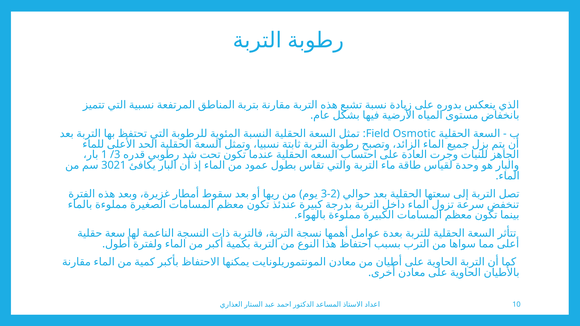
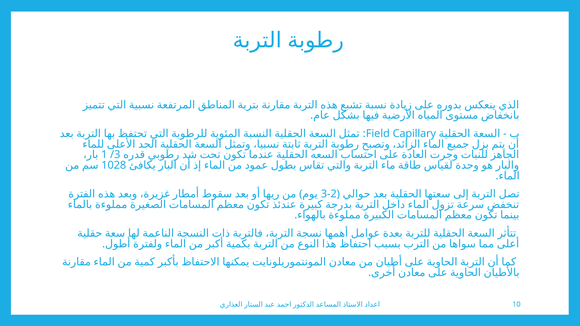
Osmotic: Osmotic -> Capillary
3021: 3021 -> 1028
